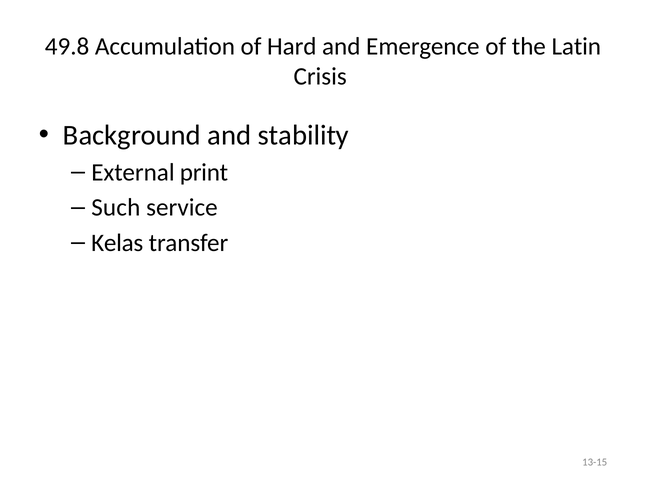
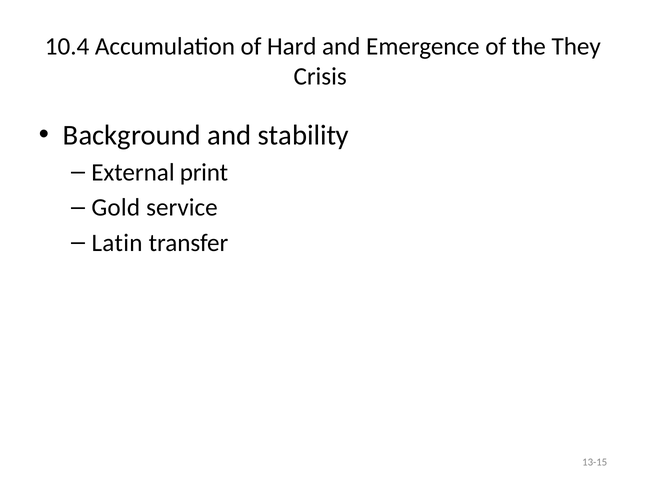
49.8: 49.8 -> 10.4
Latin: Latin -> They
Such: Such -> Gold
Kelas: Kelas -> Latin
